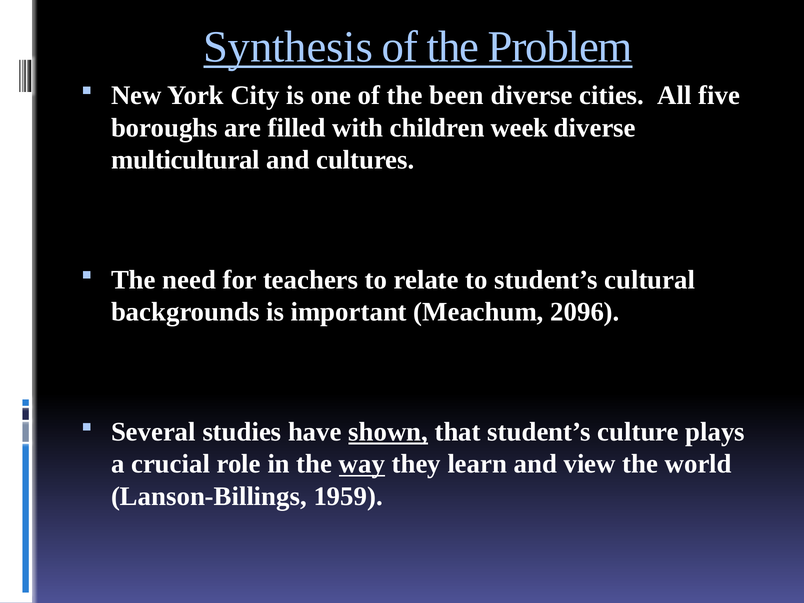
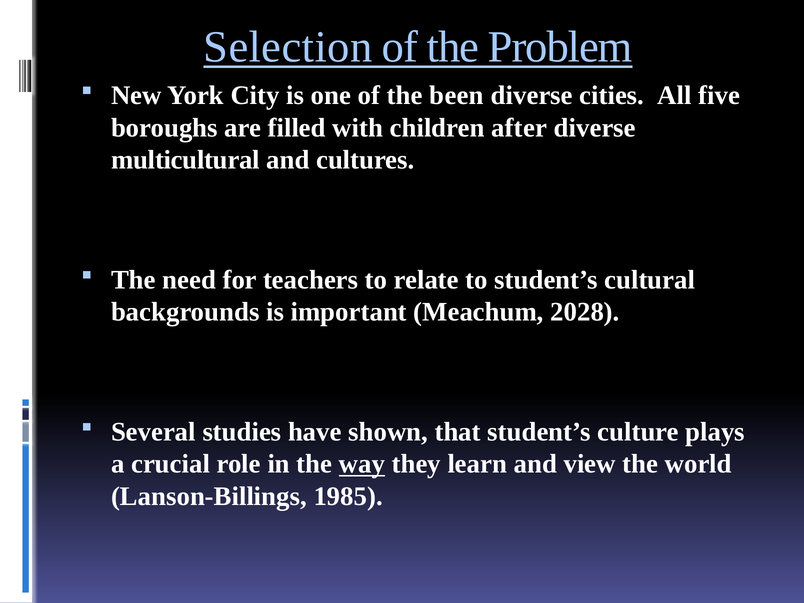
Synthesis: Synthesis -> Selection
week: week -> after
2096: 2096 -> 2028
shown underline: present -> none
1959: 1959 -> 1985
